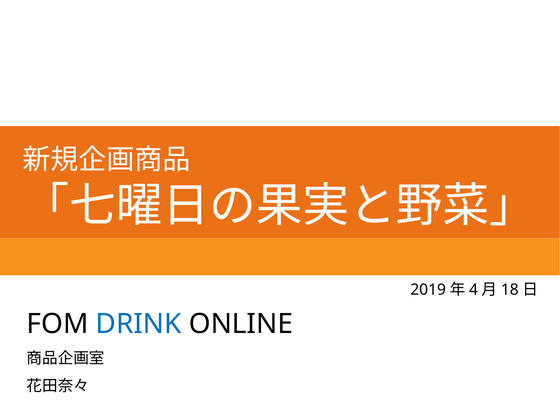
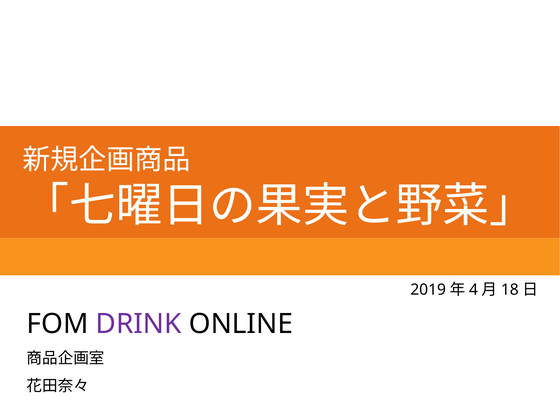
DRINK colour: blue -> purple
